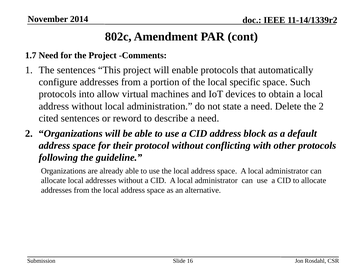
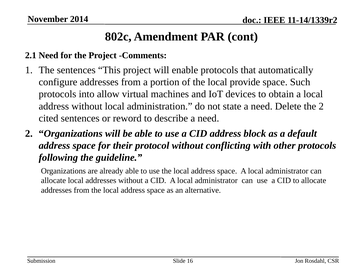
1.7: 1.7 -> 2.1
specific: specific -> provide
